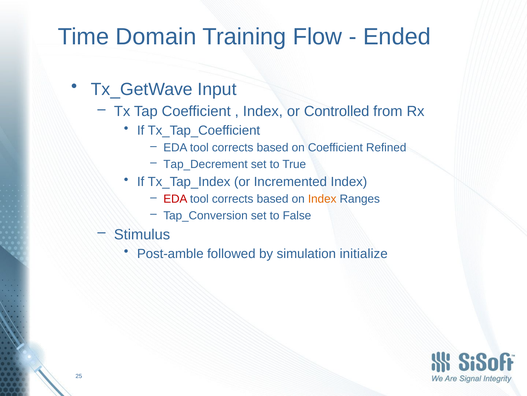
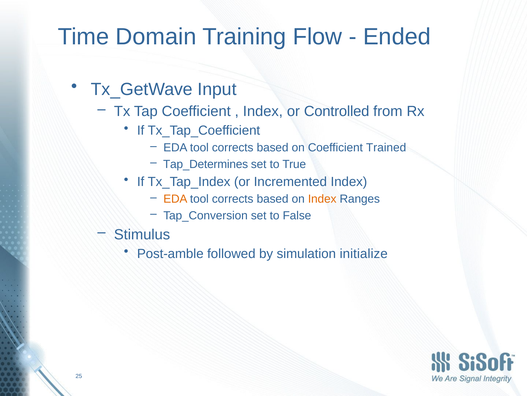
Refined: Refined -> Trained
Tap_Decrement: Tap_Decrement -> Tap_Determines
EDA at (175, 199) colour: red -> orange
